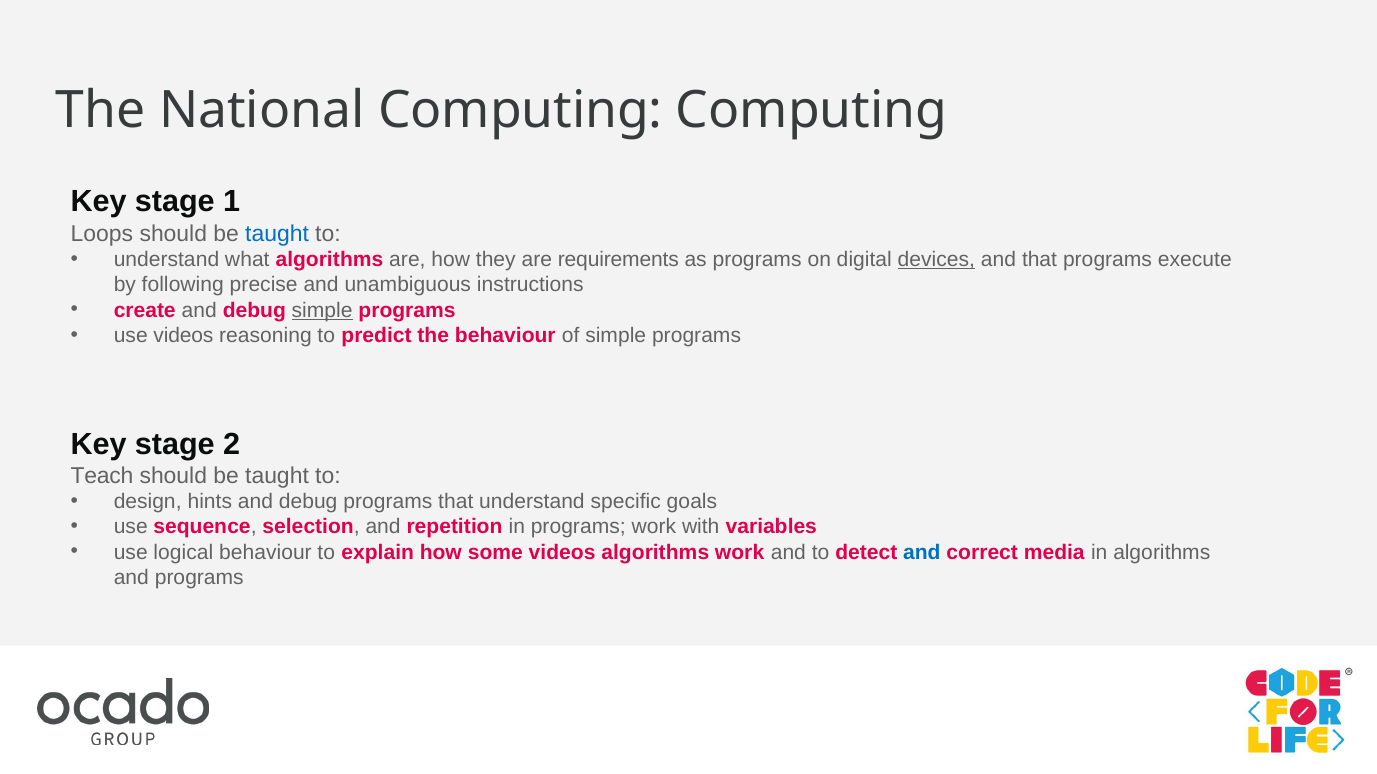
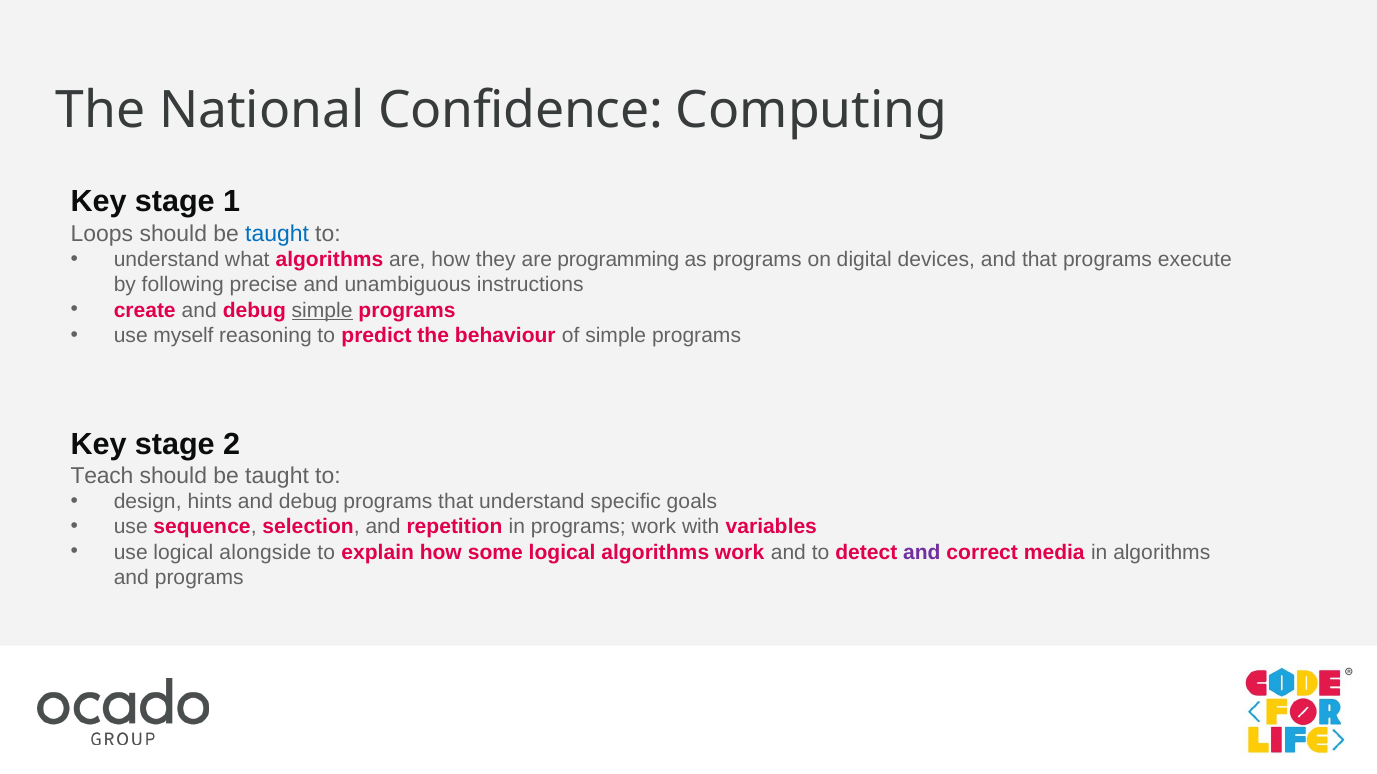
National Computing: Computing -> Confidence
requirements: requirements -> programming
devices underline: present -> none
use videos: videos -> myself
logical behaviour: behaviour -> alongside
some videos: videos -> logical
and at (922, 553) colour: blue -> purple
